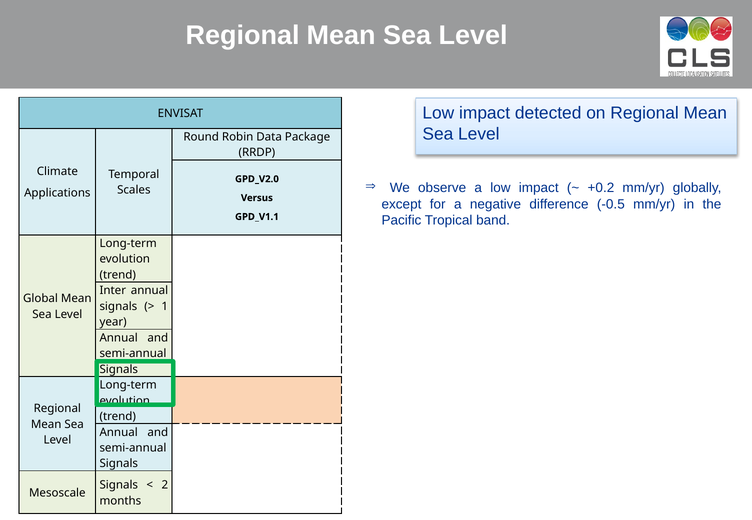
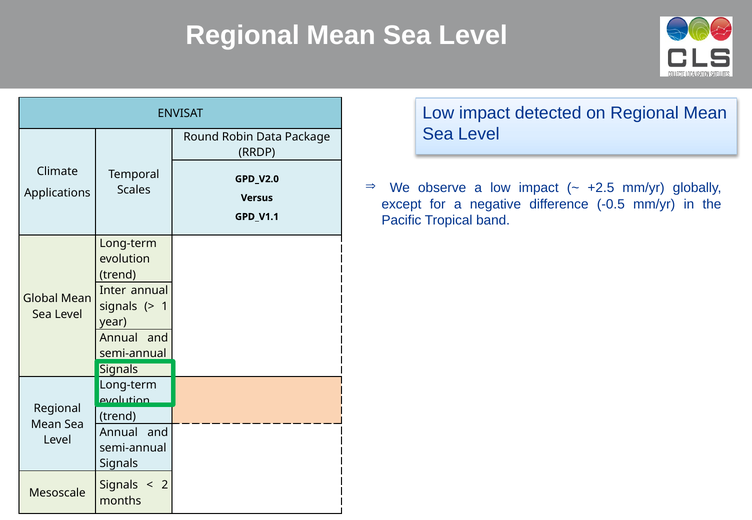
+0.2: +0.2 -> +2.5
